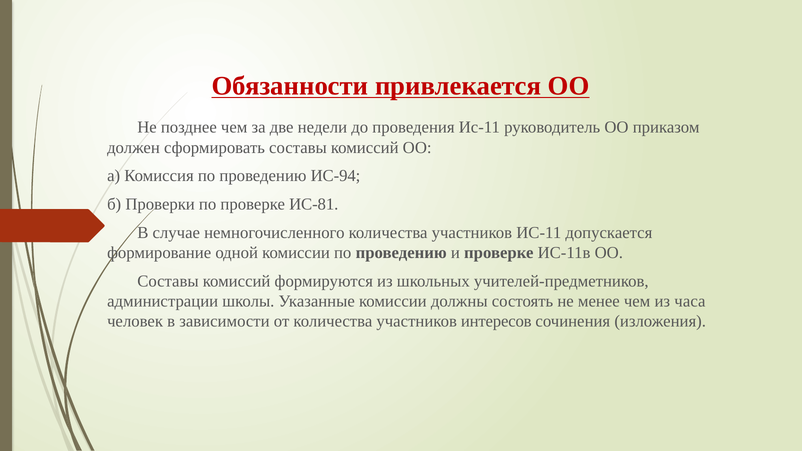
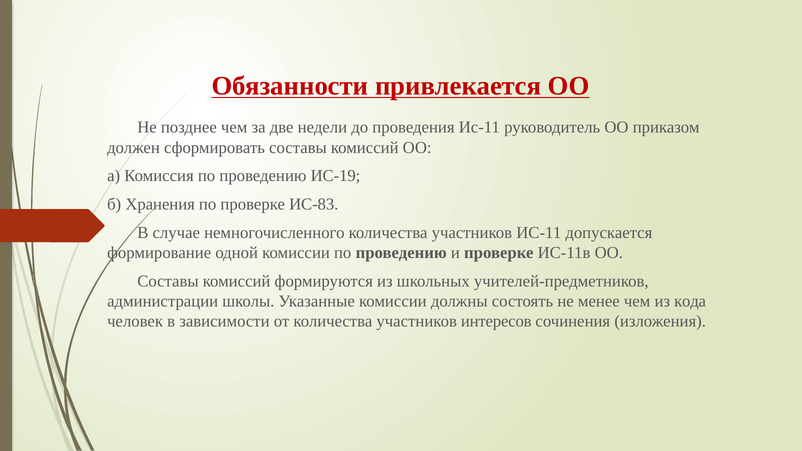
ИС-94: ИС-94 -> ИС-19
Проверки: Проверки -> Хранения
ИС-81: ИС-81 -> ИС-83
часа: часа -> кода
